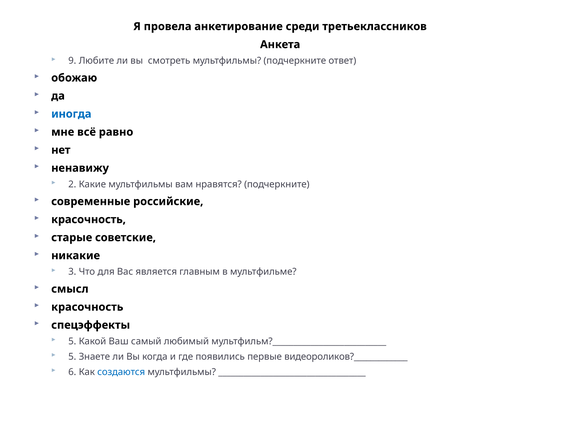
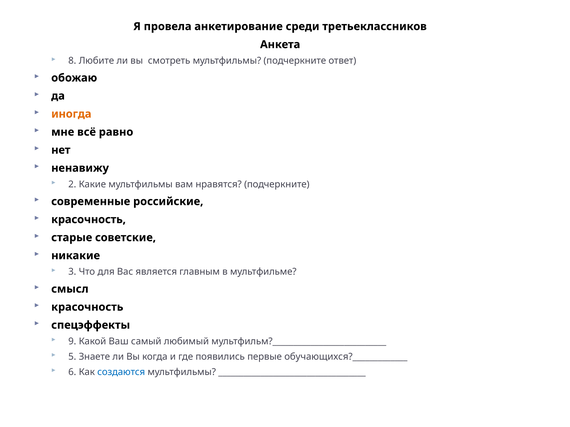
9: 9 -> 8
иногда colour: blue -> orange
5 at (72, 342): 5 -> 9
видеороликов?_____________: видеороликов?_____________ -> обучающихся?_____________
